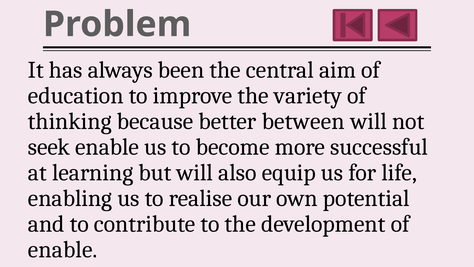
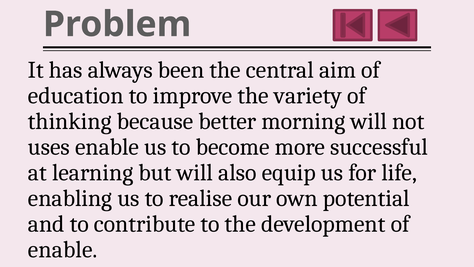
between: between -> morning
seek: seek -> uses
